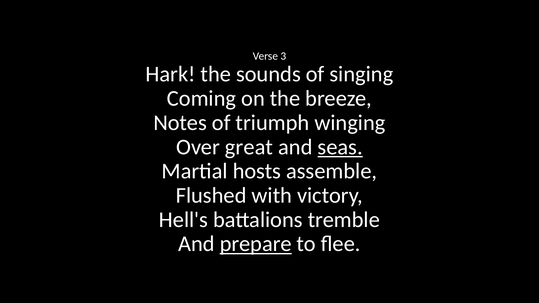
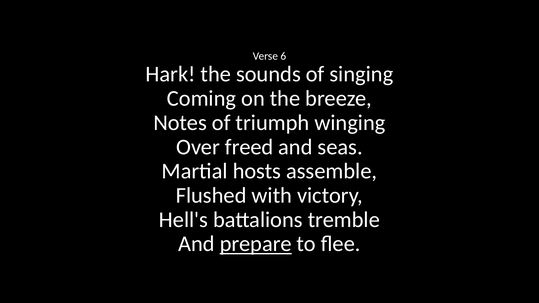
3: 3 -> 6
great: great -> freed
seas underline: present -> none
